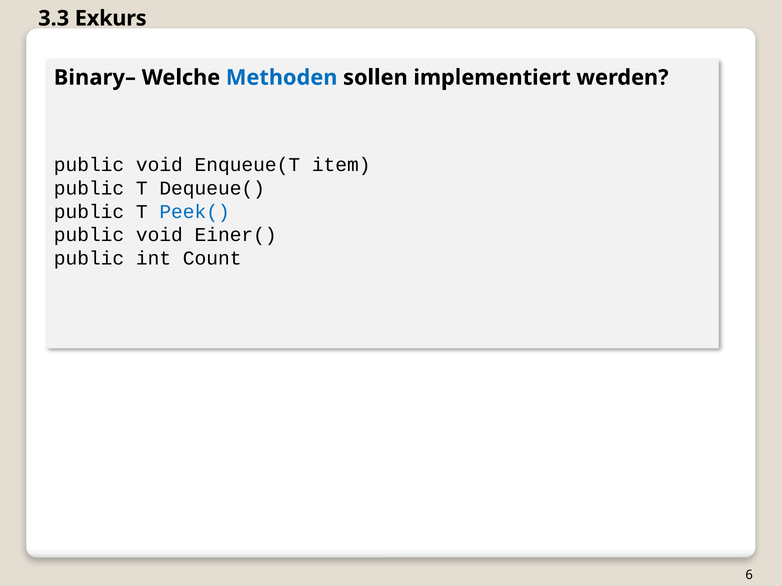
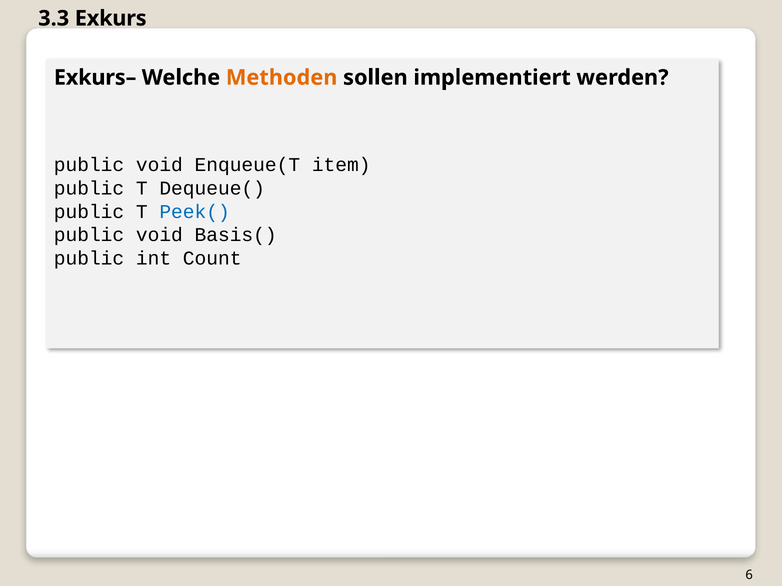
Binary–: Binary– -> Exkurs–
Methoden colour: blue -> orange
Einer(: Einer( -> Basis(
